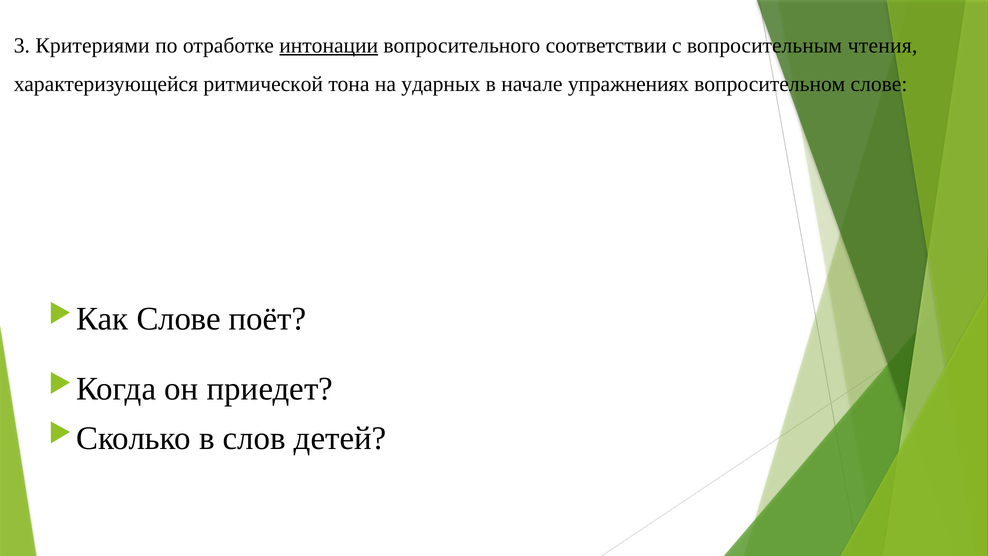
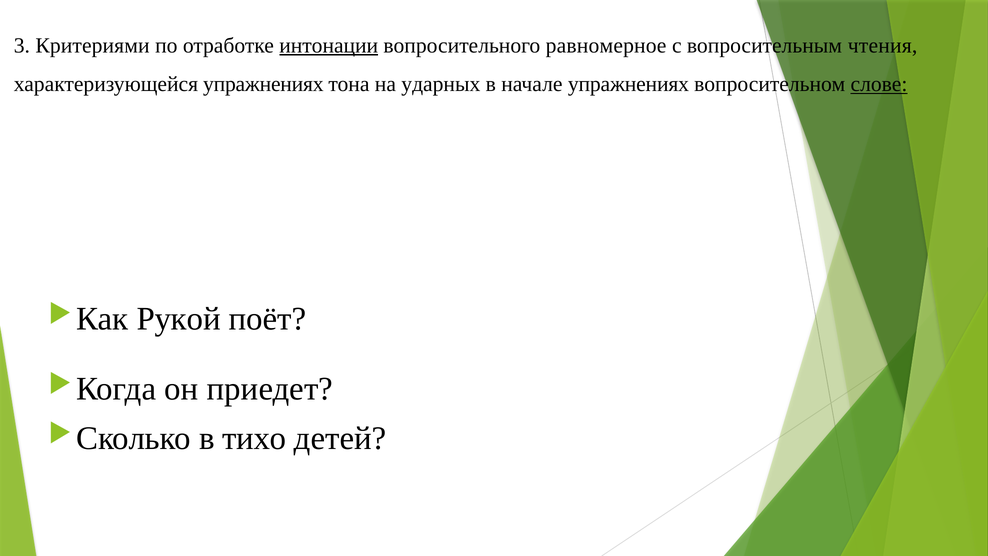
соответствии: соответствии -> равномерное
характеризующейся ритмической: ритмической -> упражнениях
слове at (879, 84) underline: none -> present
Слове at (179, 319): Слове -> Рукой
слов: слов -> тихо
